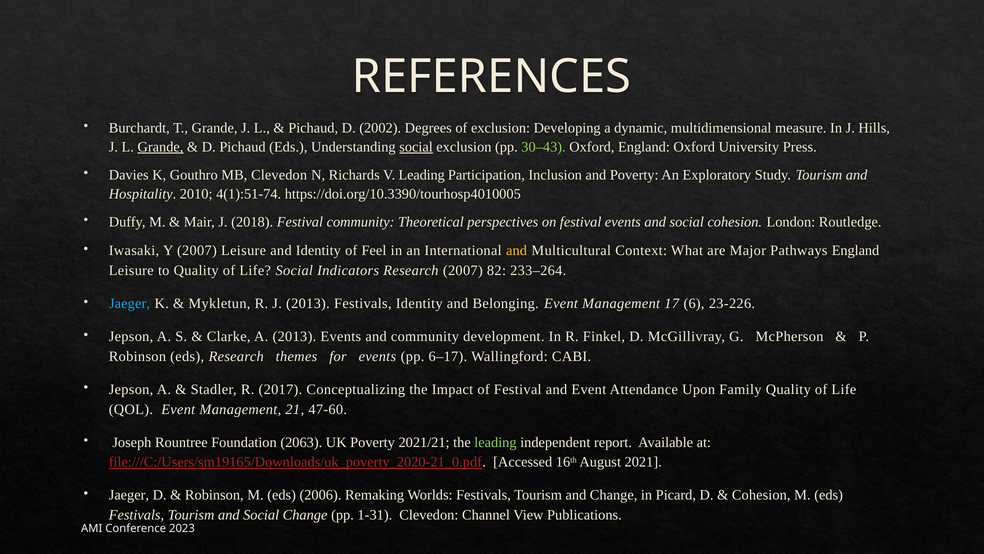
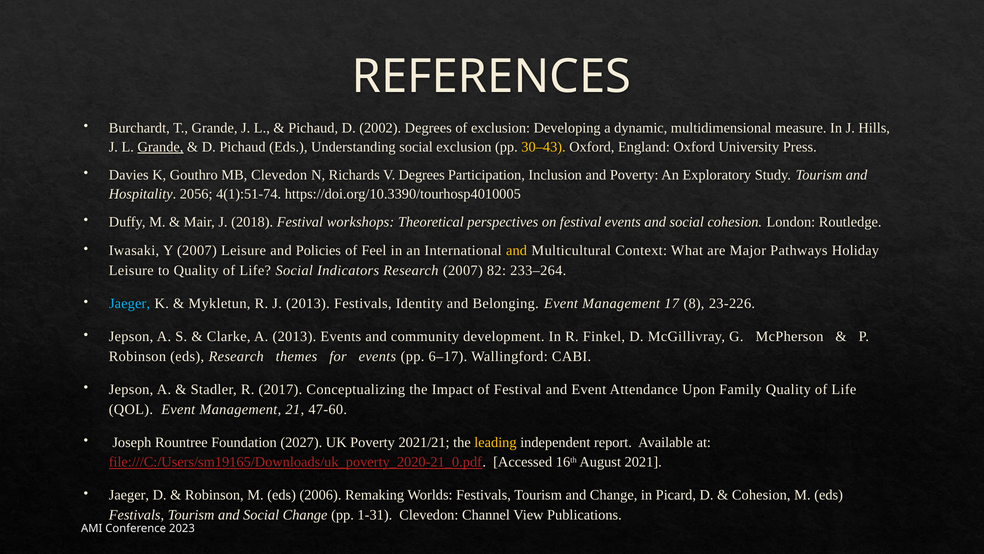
social at (416, 147) underline: present -> none
30–43 colour: light green -> yellow
V Leading: Leading -> Degrees
2010: 2010 -> 2056
Festival community: community -> workshops
and Identity: Identity -> Policies
Pathways England: England -> Holiday
6: 6 -> 8
2063: 2063 -> 2027
leading at (495, 442) colour: light green -> yellow
